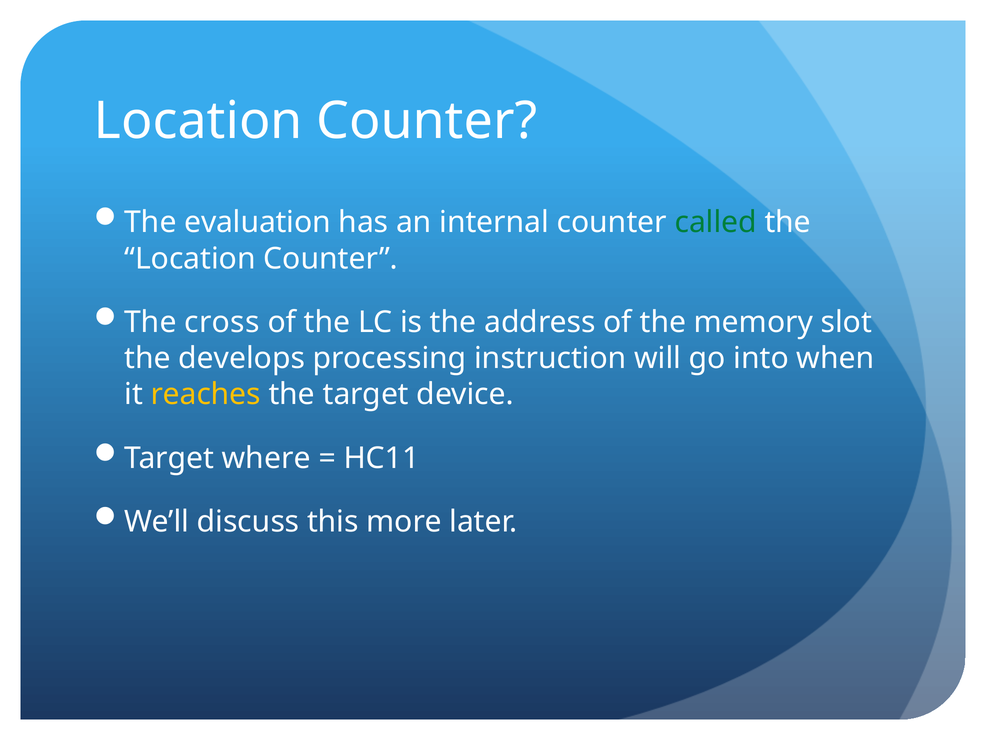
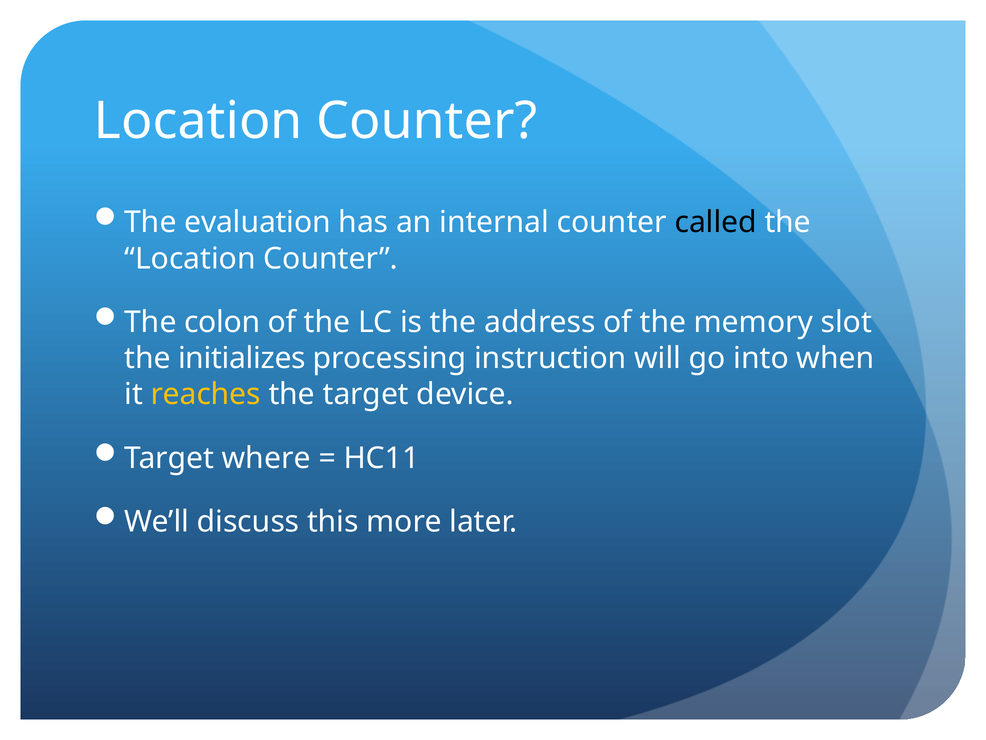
called colour: green -> black
cross: cross -> colon
develops: develops -> initializes
